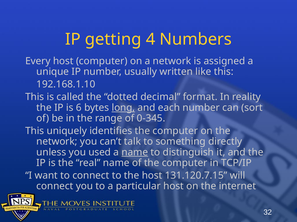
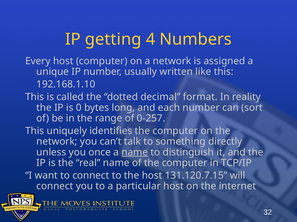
6: 6 -> 0
long underline: present -> none
0-345: 0-345 -> 0-257
used: used -> once
